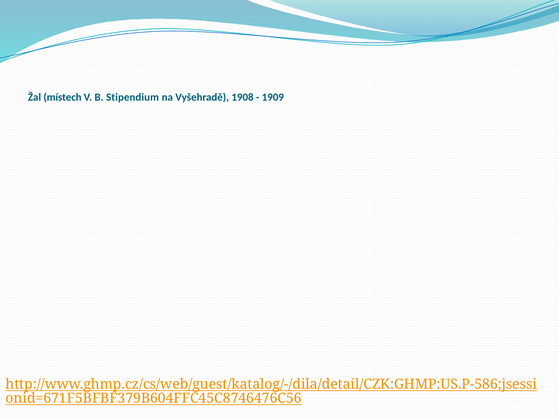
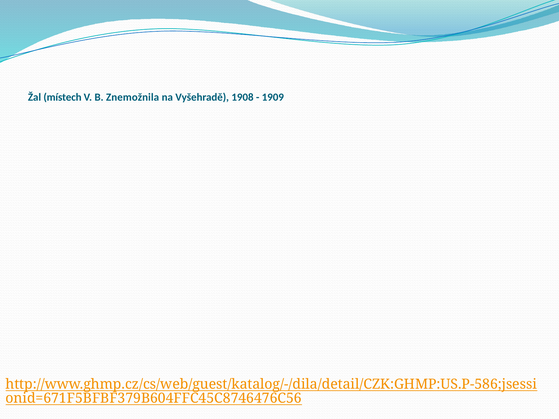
Stipendium: Stipendium -> Znemožnila
